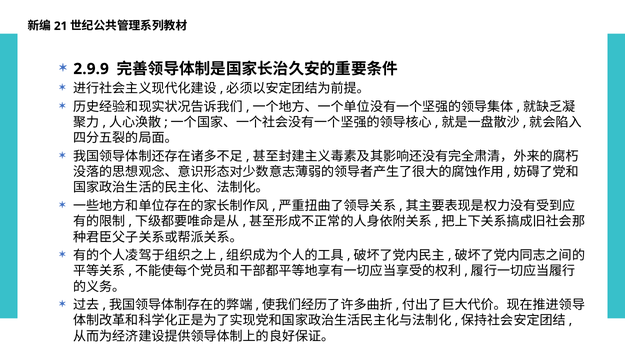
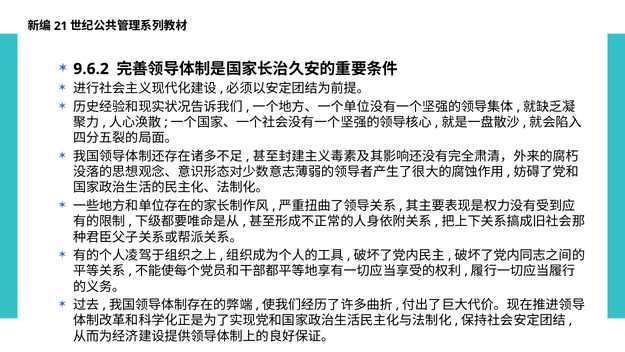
2.9.9: 2.9.9 -> 9.6.2
